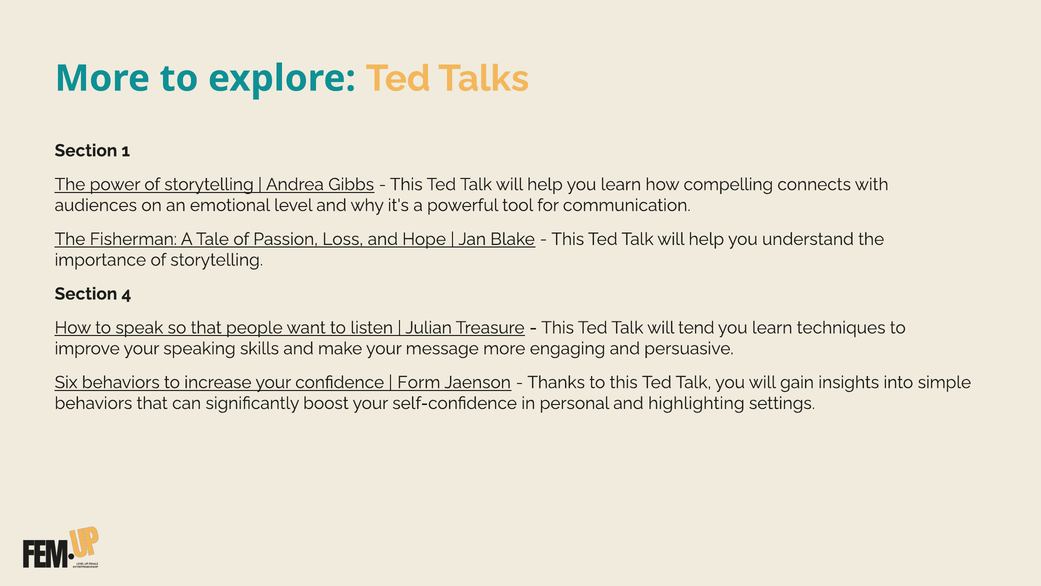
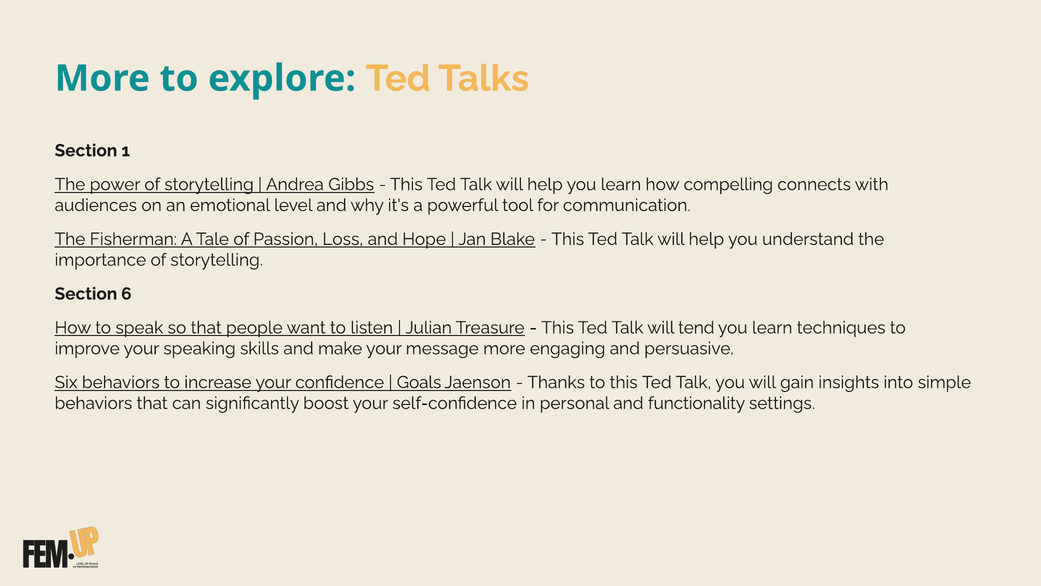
4: 4 -> 6
Form: Form -> Goals
highlighting: highlighting -> functionality
